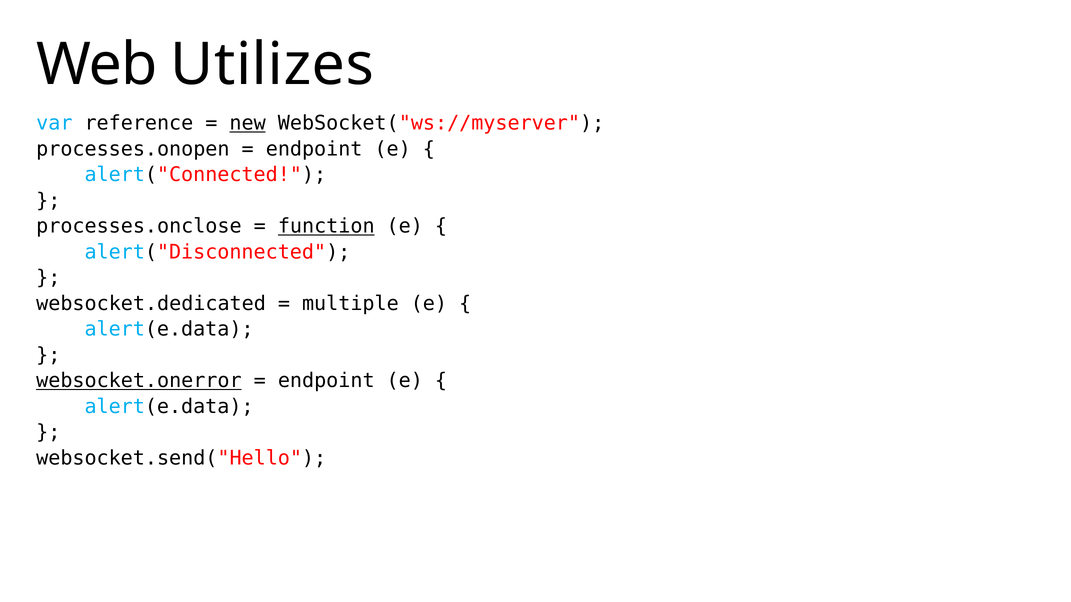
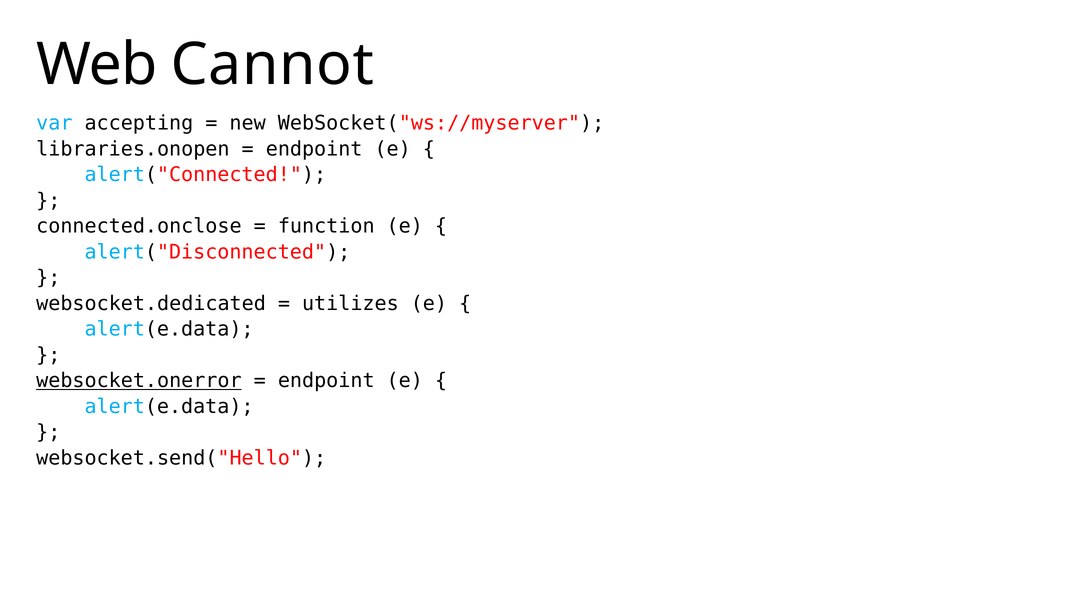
Utilizes: Utilizes -> Cannot
reference: reference -> accepting
new underline: present -> none
processes.onopen: processes.onopen -> libraries.onopen
processes.onclose: processes.onclose -> connected.onclose
function underline: present -> none
multiple: multiple -> utilizes
